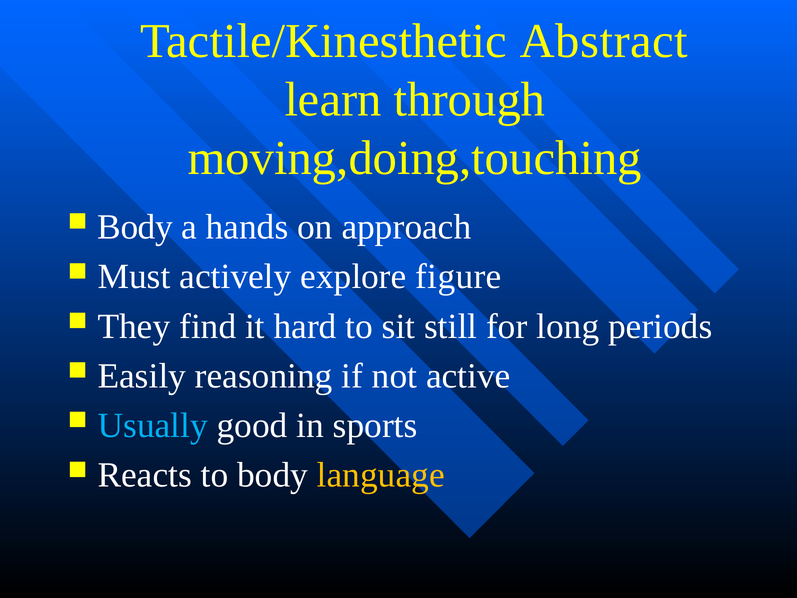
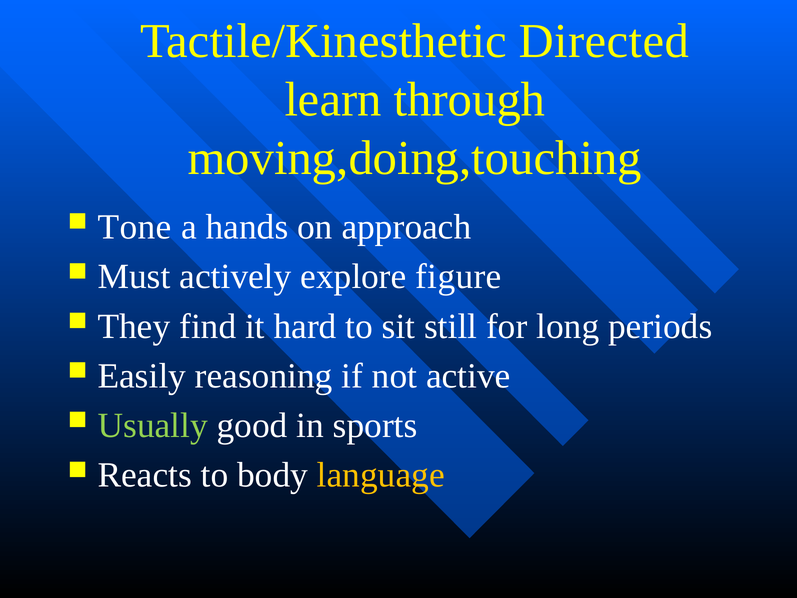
Abstract: Abstract -> Directed
Body at (135, 227): Body -> Tone
Usually colour: light blue -> light green
